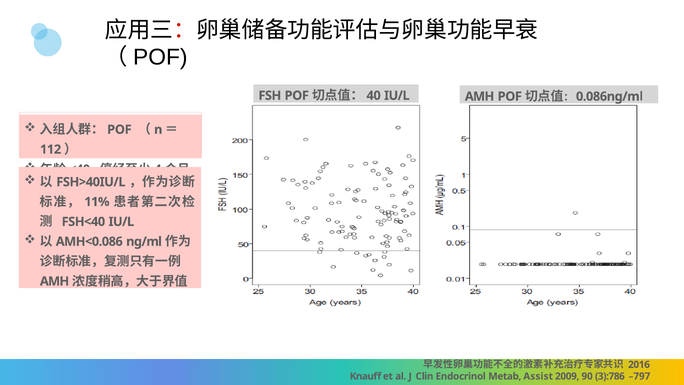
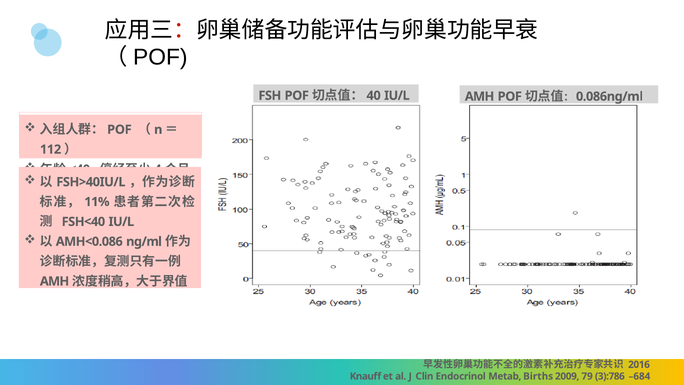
Assist: Assist -> Births
90: 90 -> 79
–797: –797 -> –684
